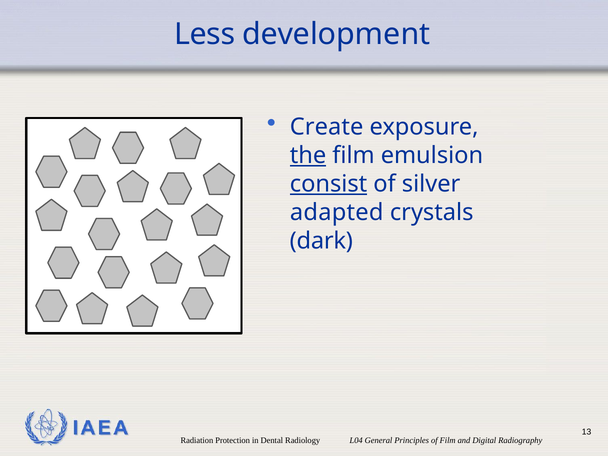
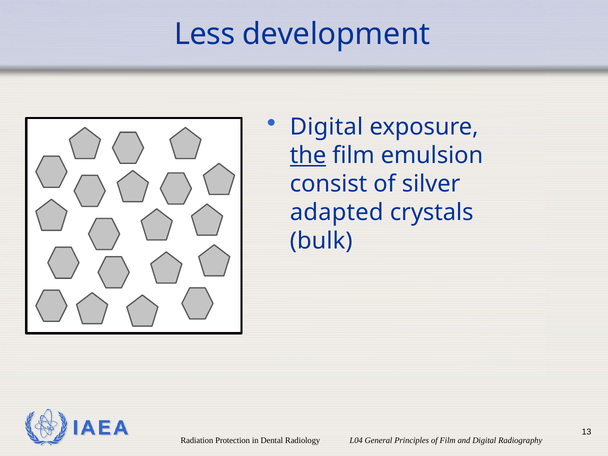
Create at (327, 127): Create -> Digital
consist underline: present -> none
dark: dark -> bulk
